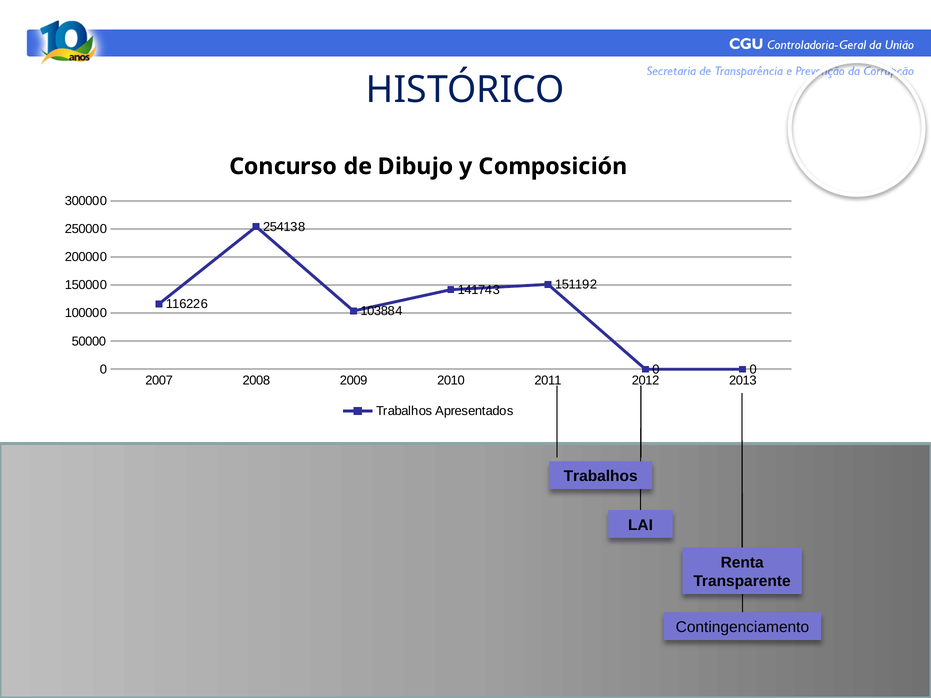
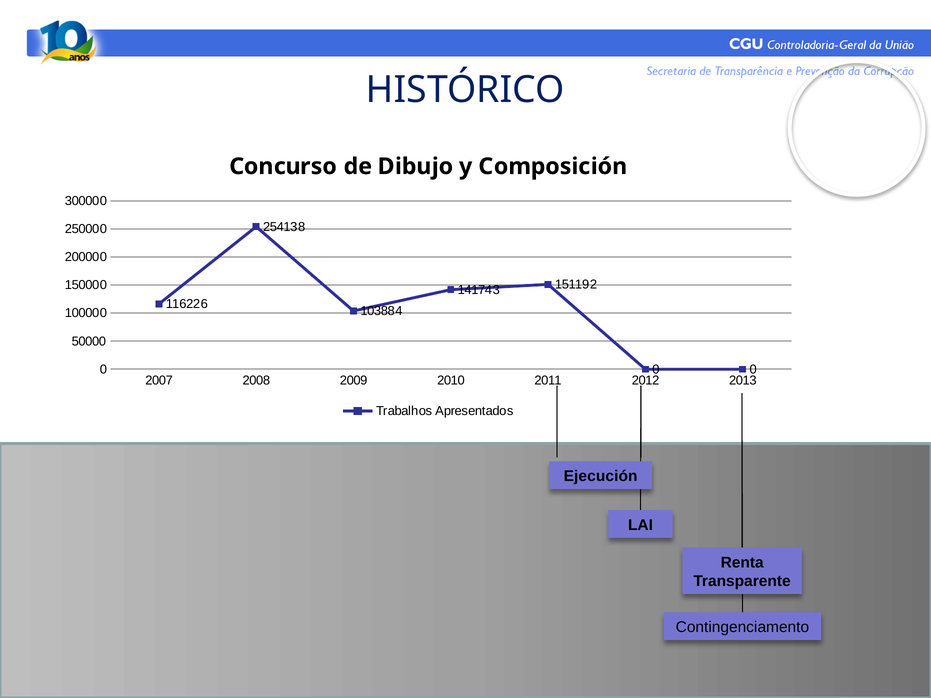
Trabalhos at (601, 476): Trabalhos -> Ejecución
